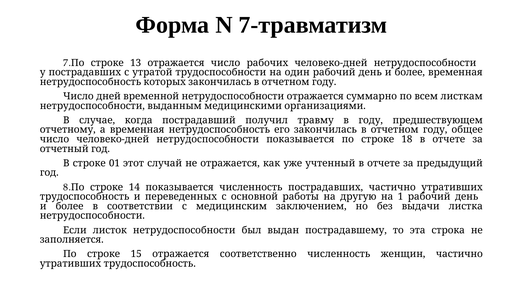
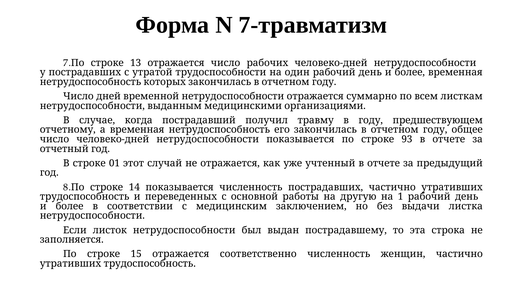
18: 18 -> 93
